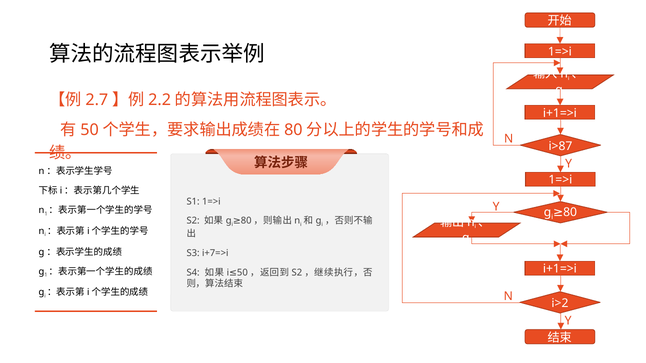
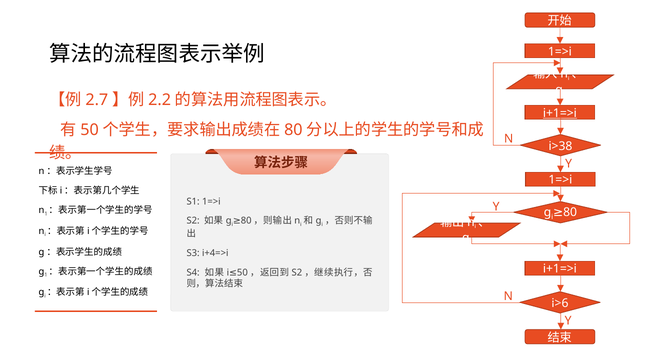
i+1=>i at (560, 113) underline: none -> present
i>87: i>87 -> i>38
i+7=>i: i+7=>i -> i+4=>i
i>2: i>2 -> i>6
